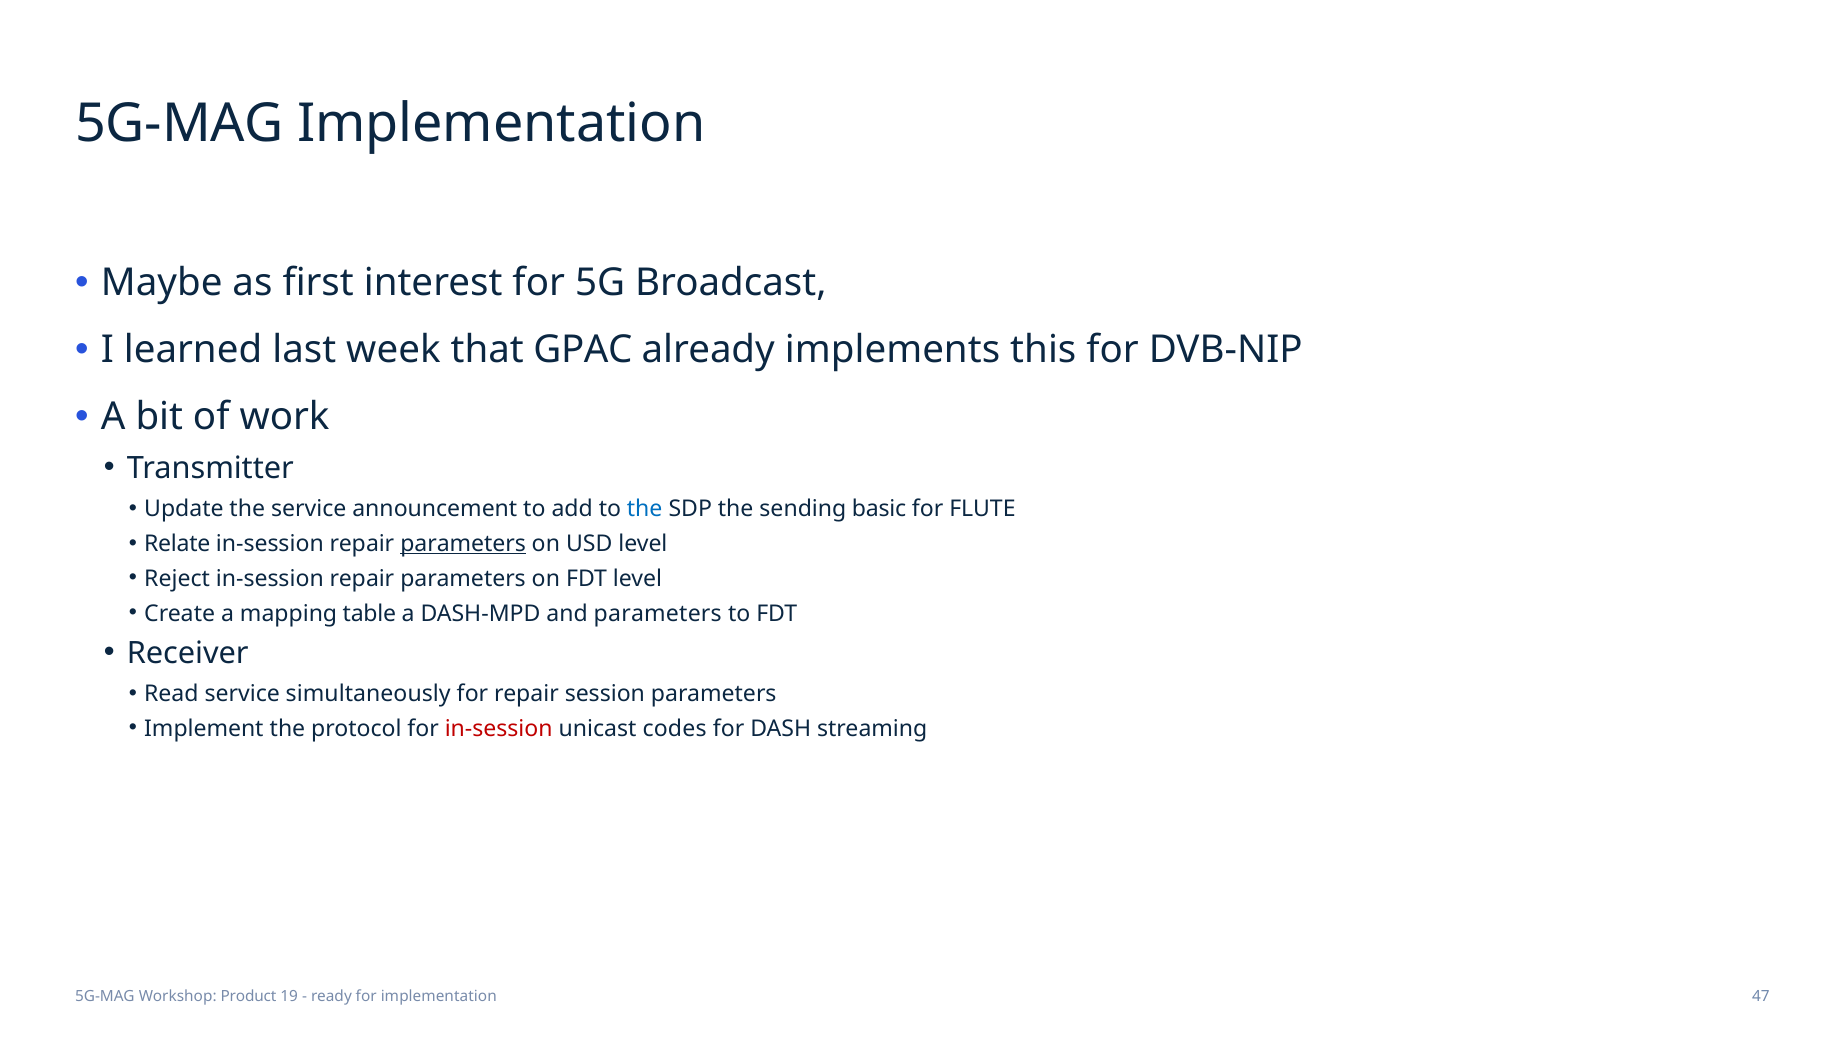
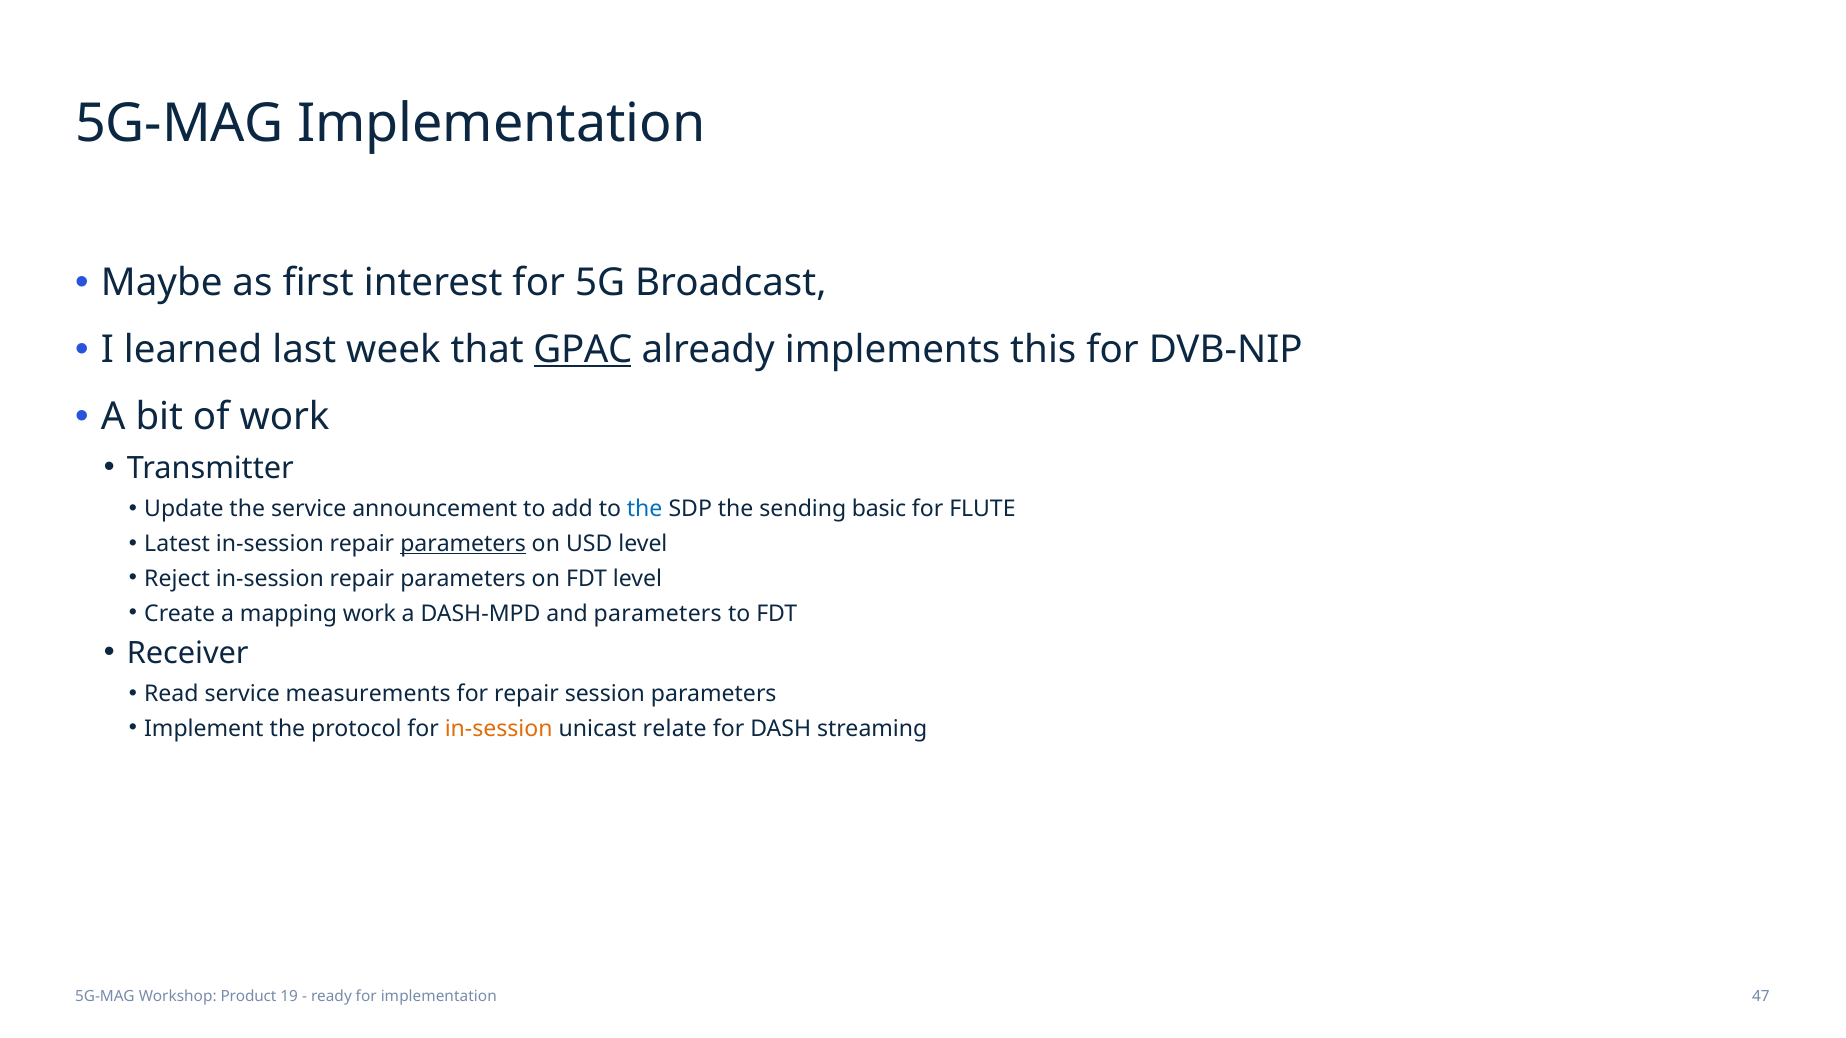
GPAC underline: none -> present
Relate: Relate -> Latest
mapping table: table -> work
simultaneously: simultaneously -> measurements
in-session at (499, 729) colour: red -> orange
codes: codes -> relate
